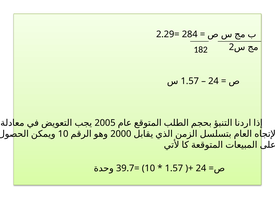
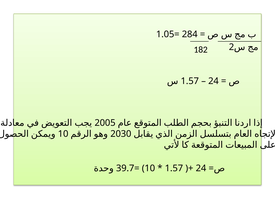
2.29: 2.29 -> 1.05
2000: 2000 -> 2030
